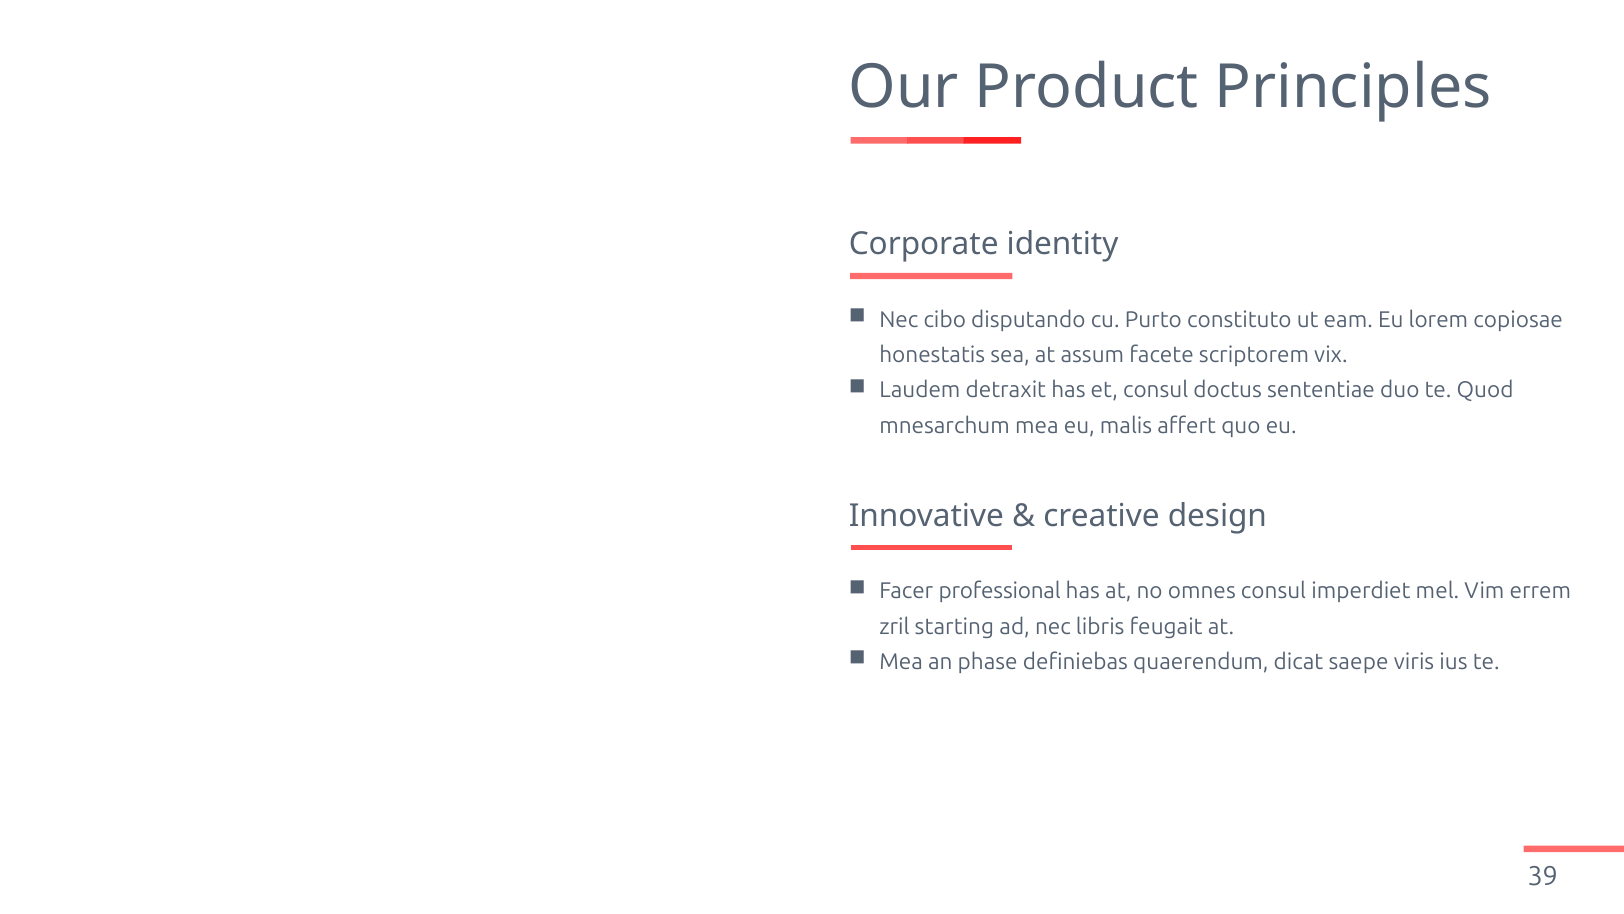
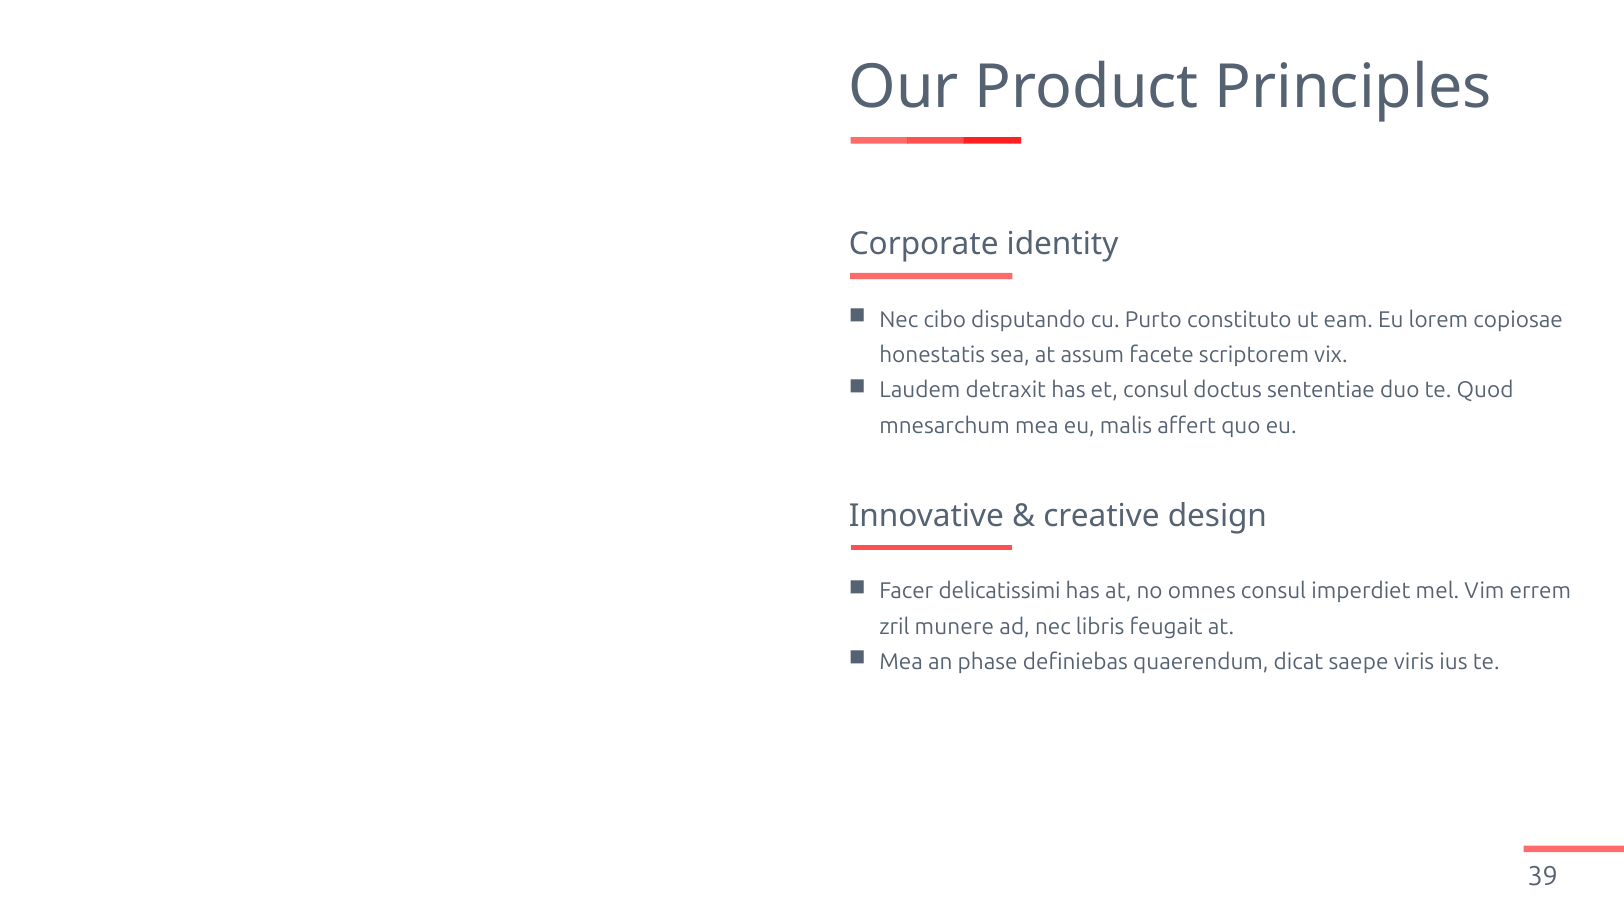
professional: professional -> delicatissimi
starting: starting -> munere
